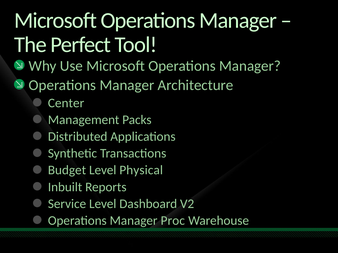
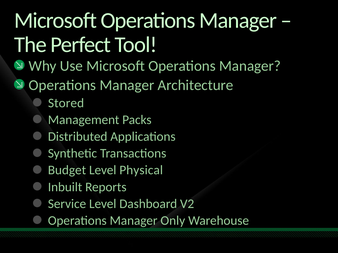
Center: Center -> Stored
Proc: Proc -> Only
